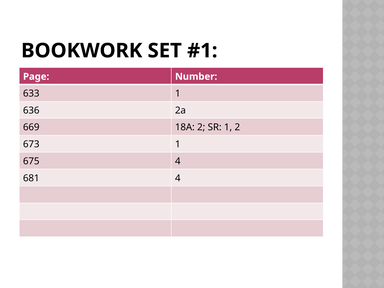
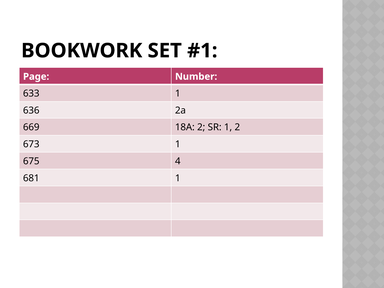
681 4: 4 -> 1
